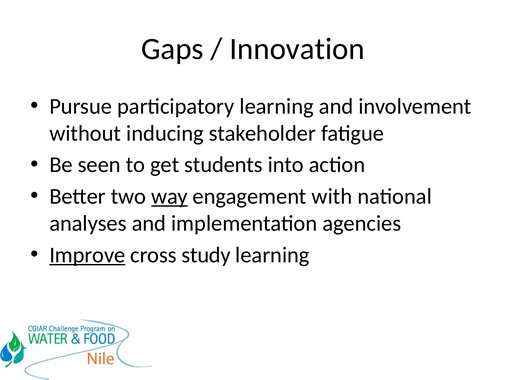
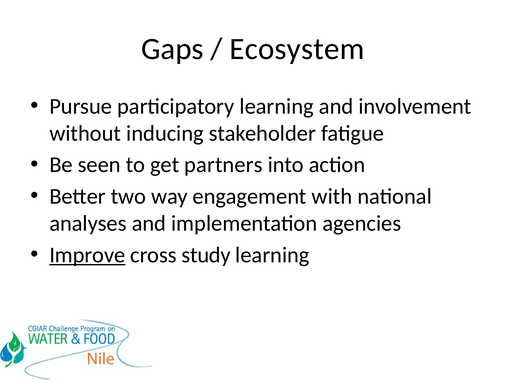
Innovation: Innovation -> Ecosystem
students: students -> partners
way underline: present -> none
